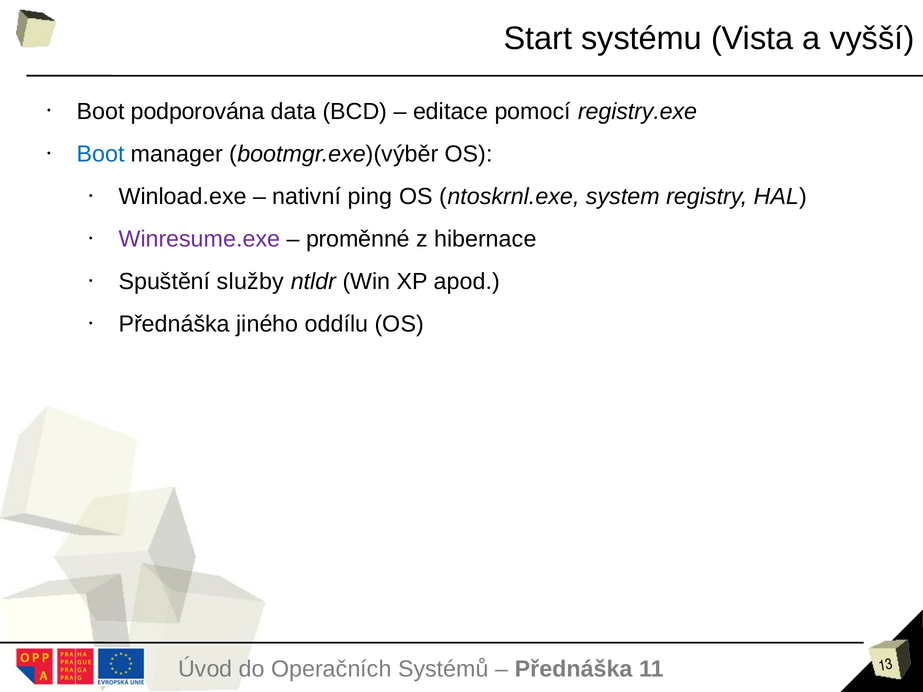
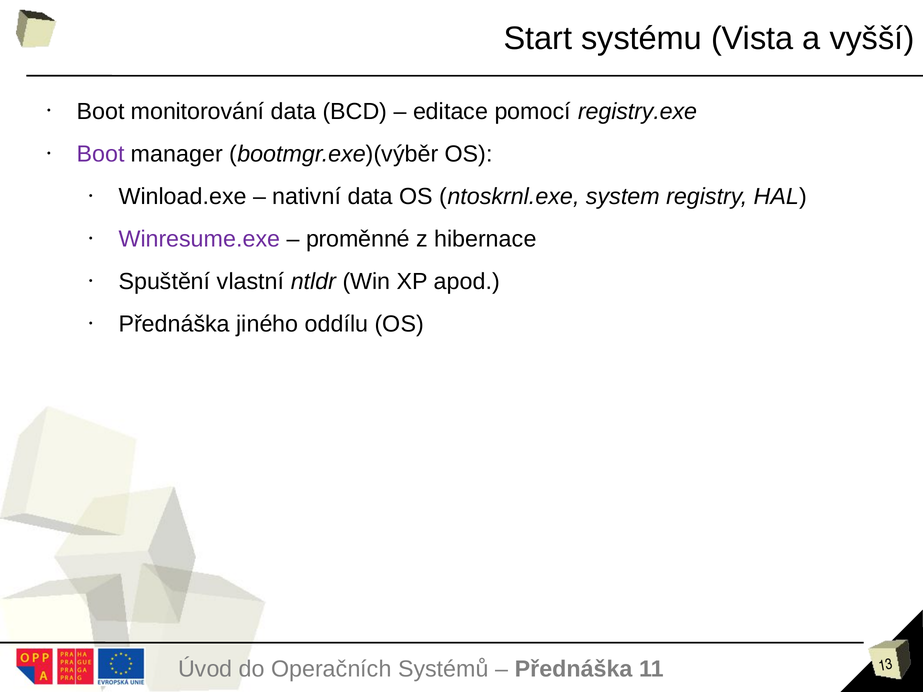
podporována: podporována -> monitorování
Boot at (101, 154) colour: blue -> purple
nativní ping: ping -> data
služby: služby -> vlastní
